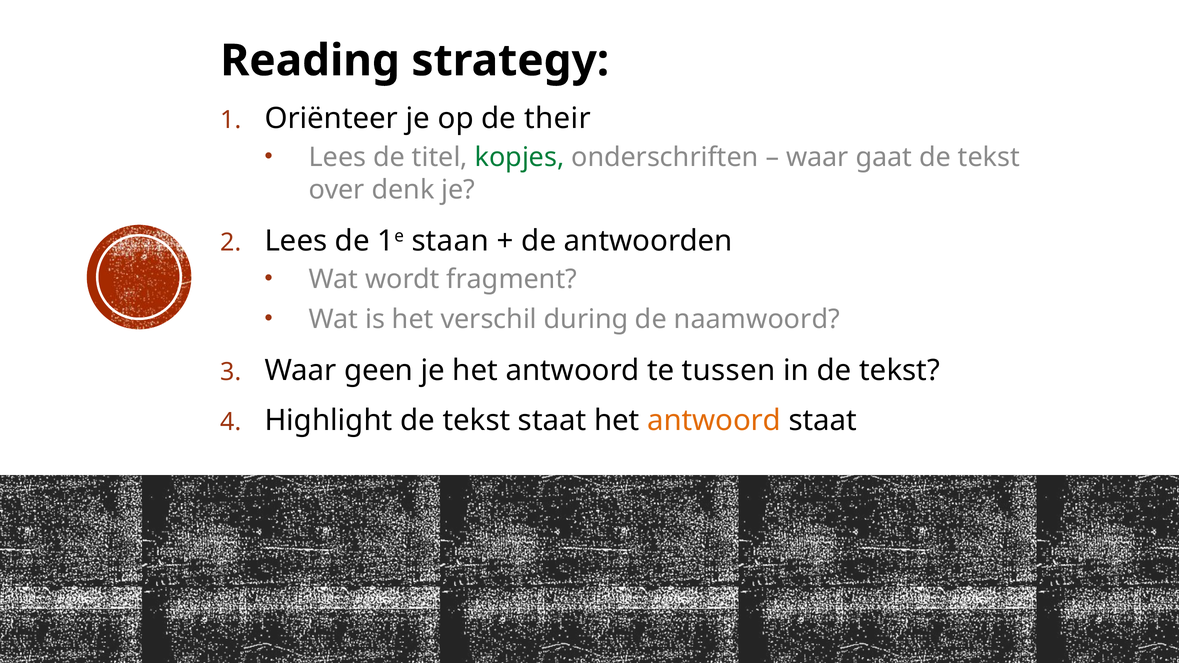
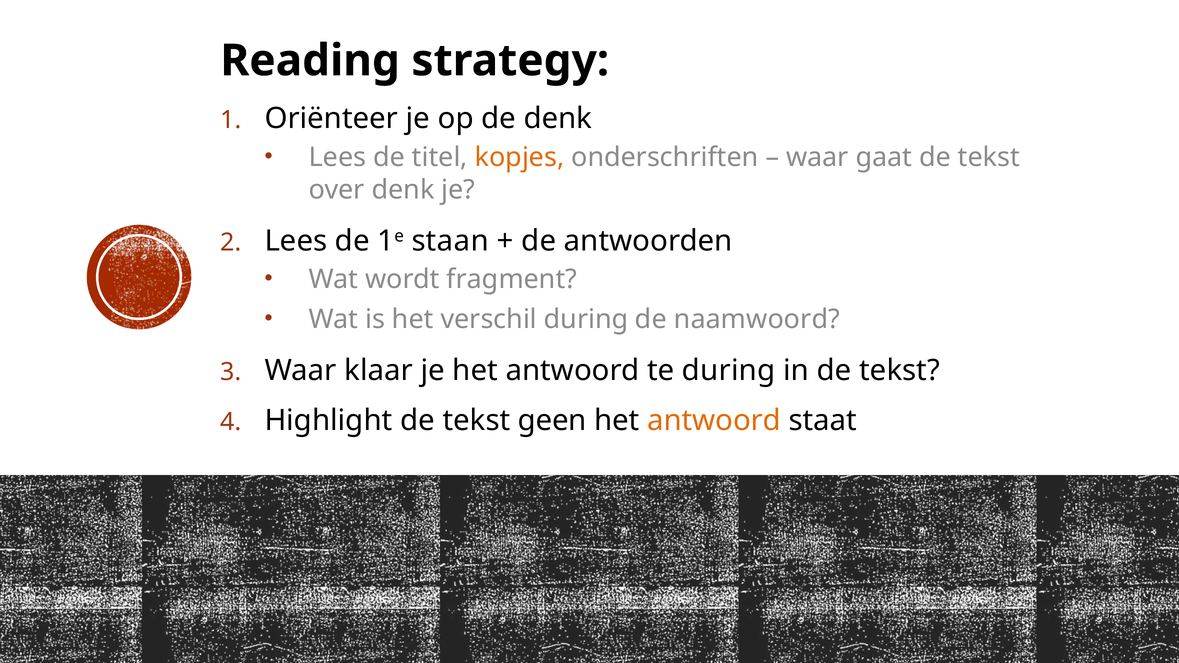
de their: their -> denk
kopjes colour: green -> orange
geen: geen -> klaar
te tussen: tussen -> during
tekst staat: staat -> geen
